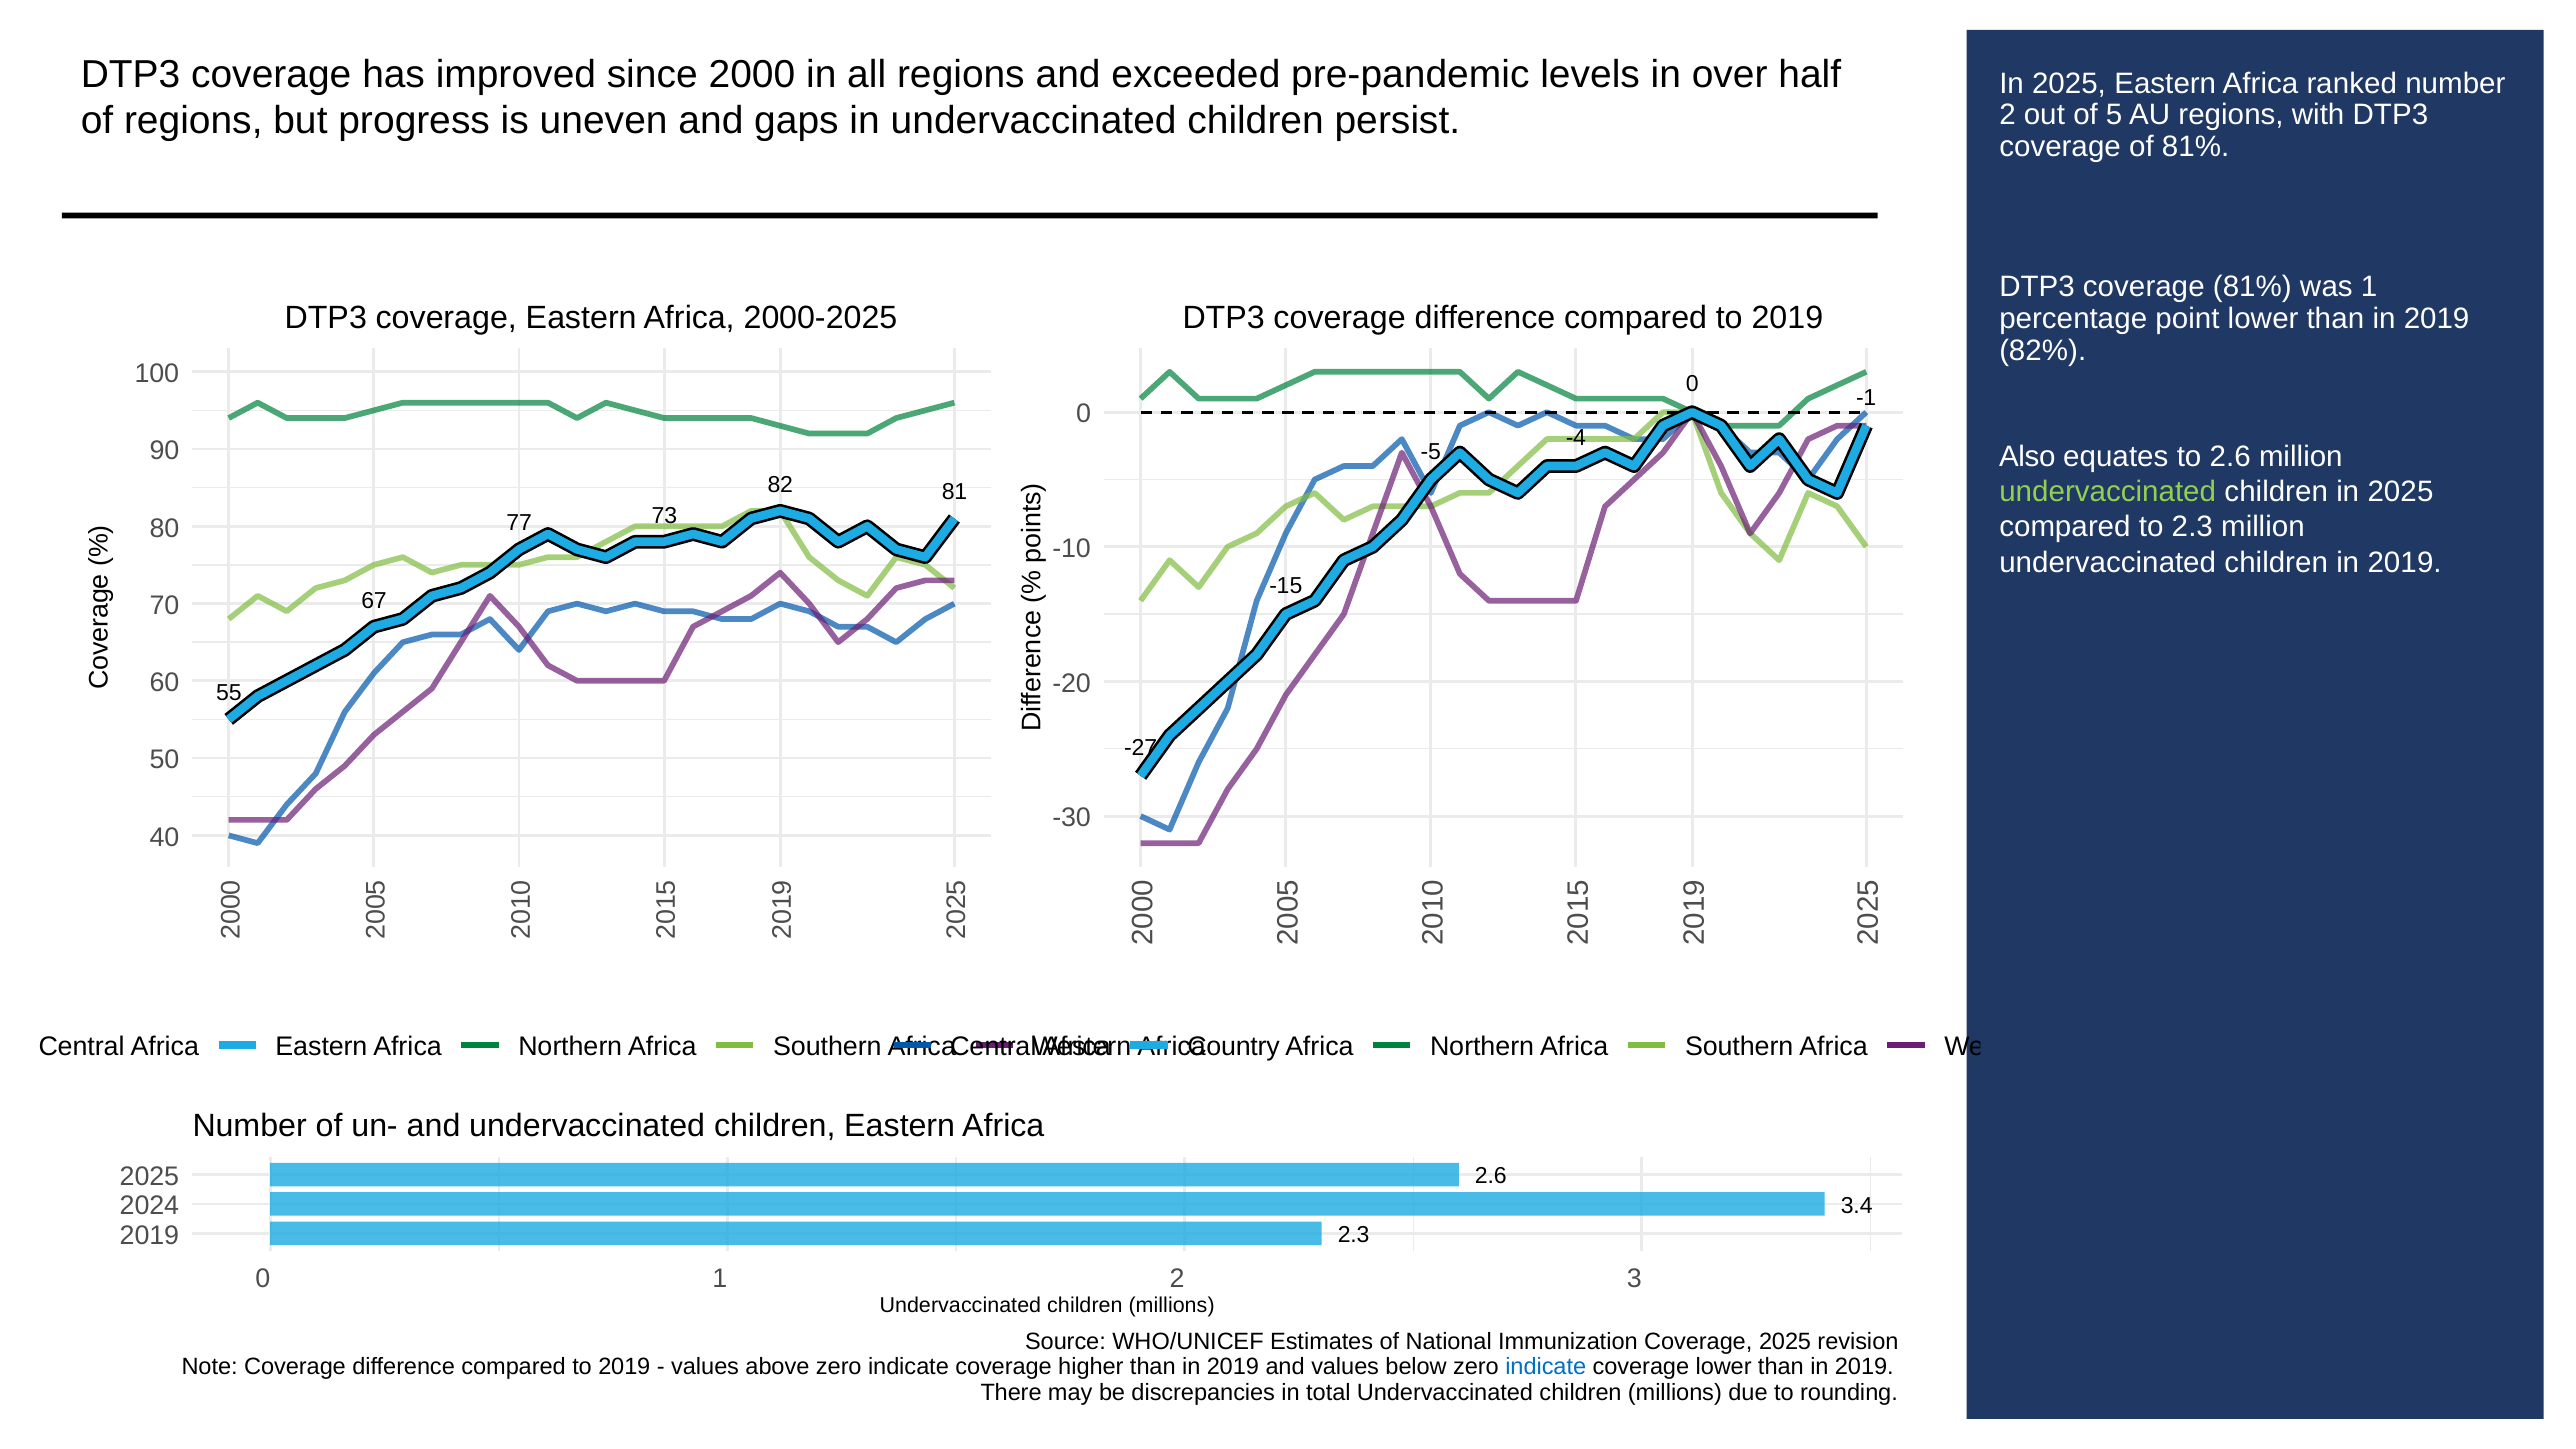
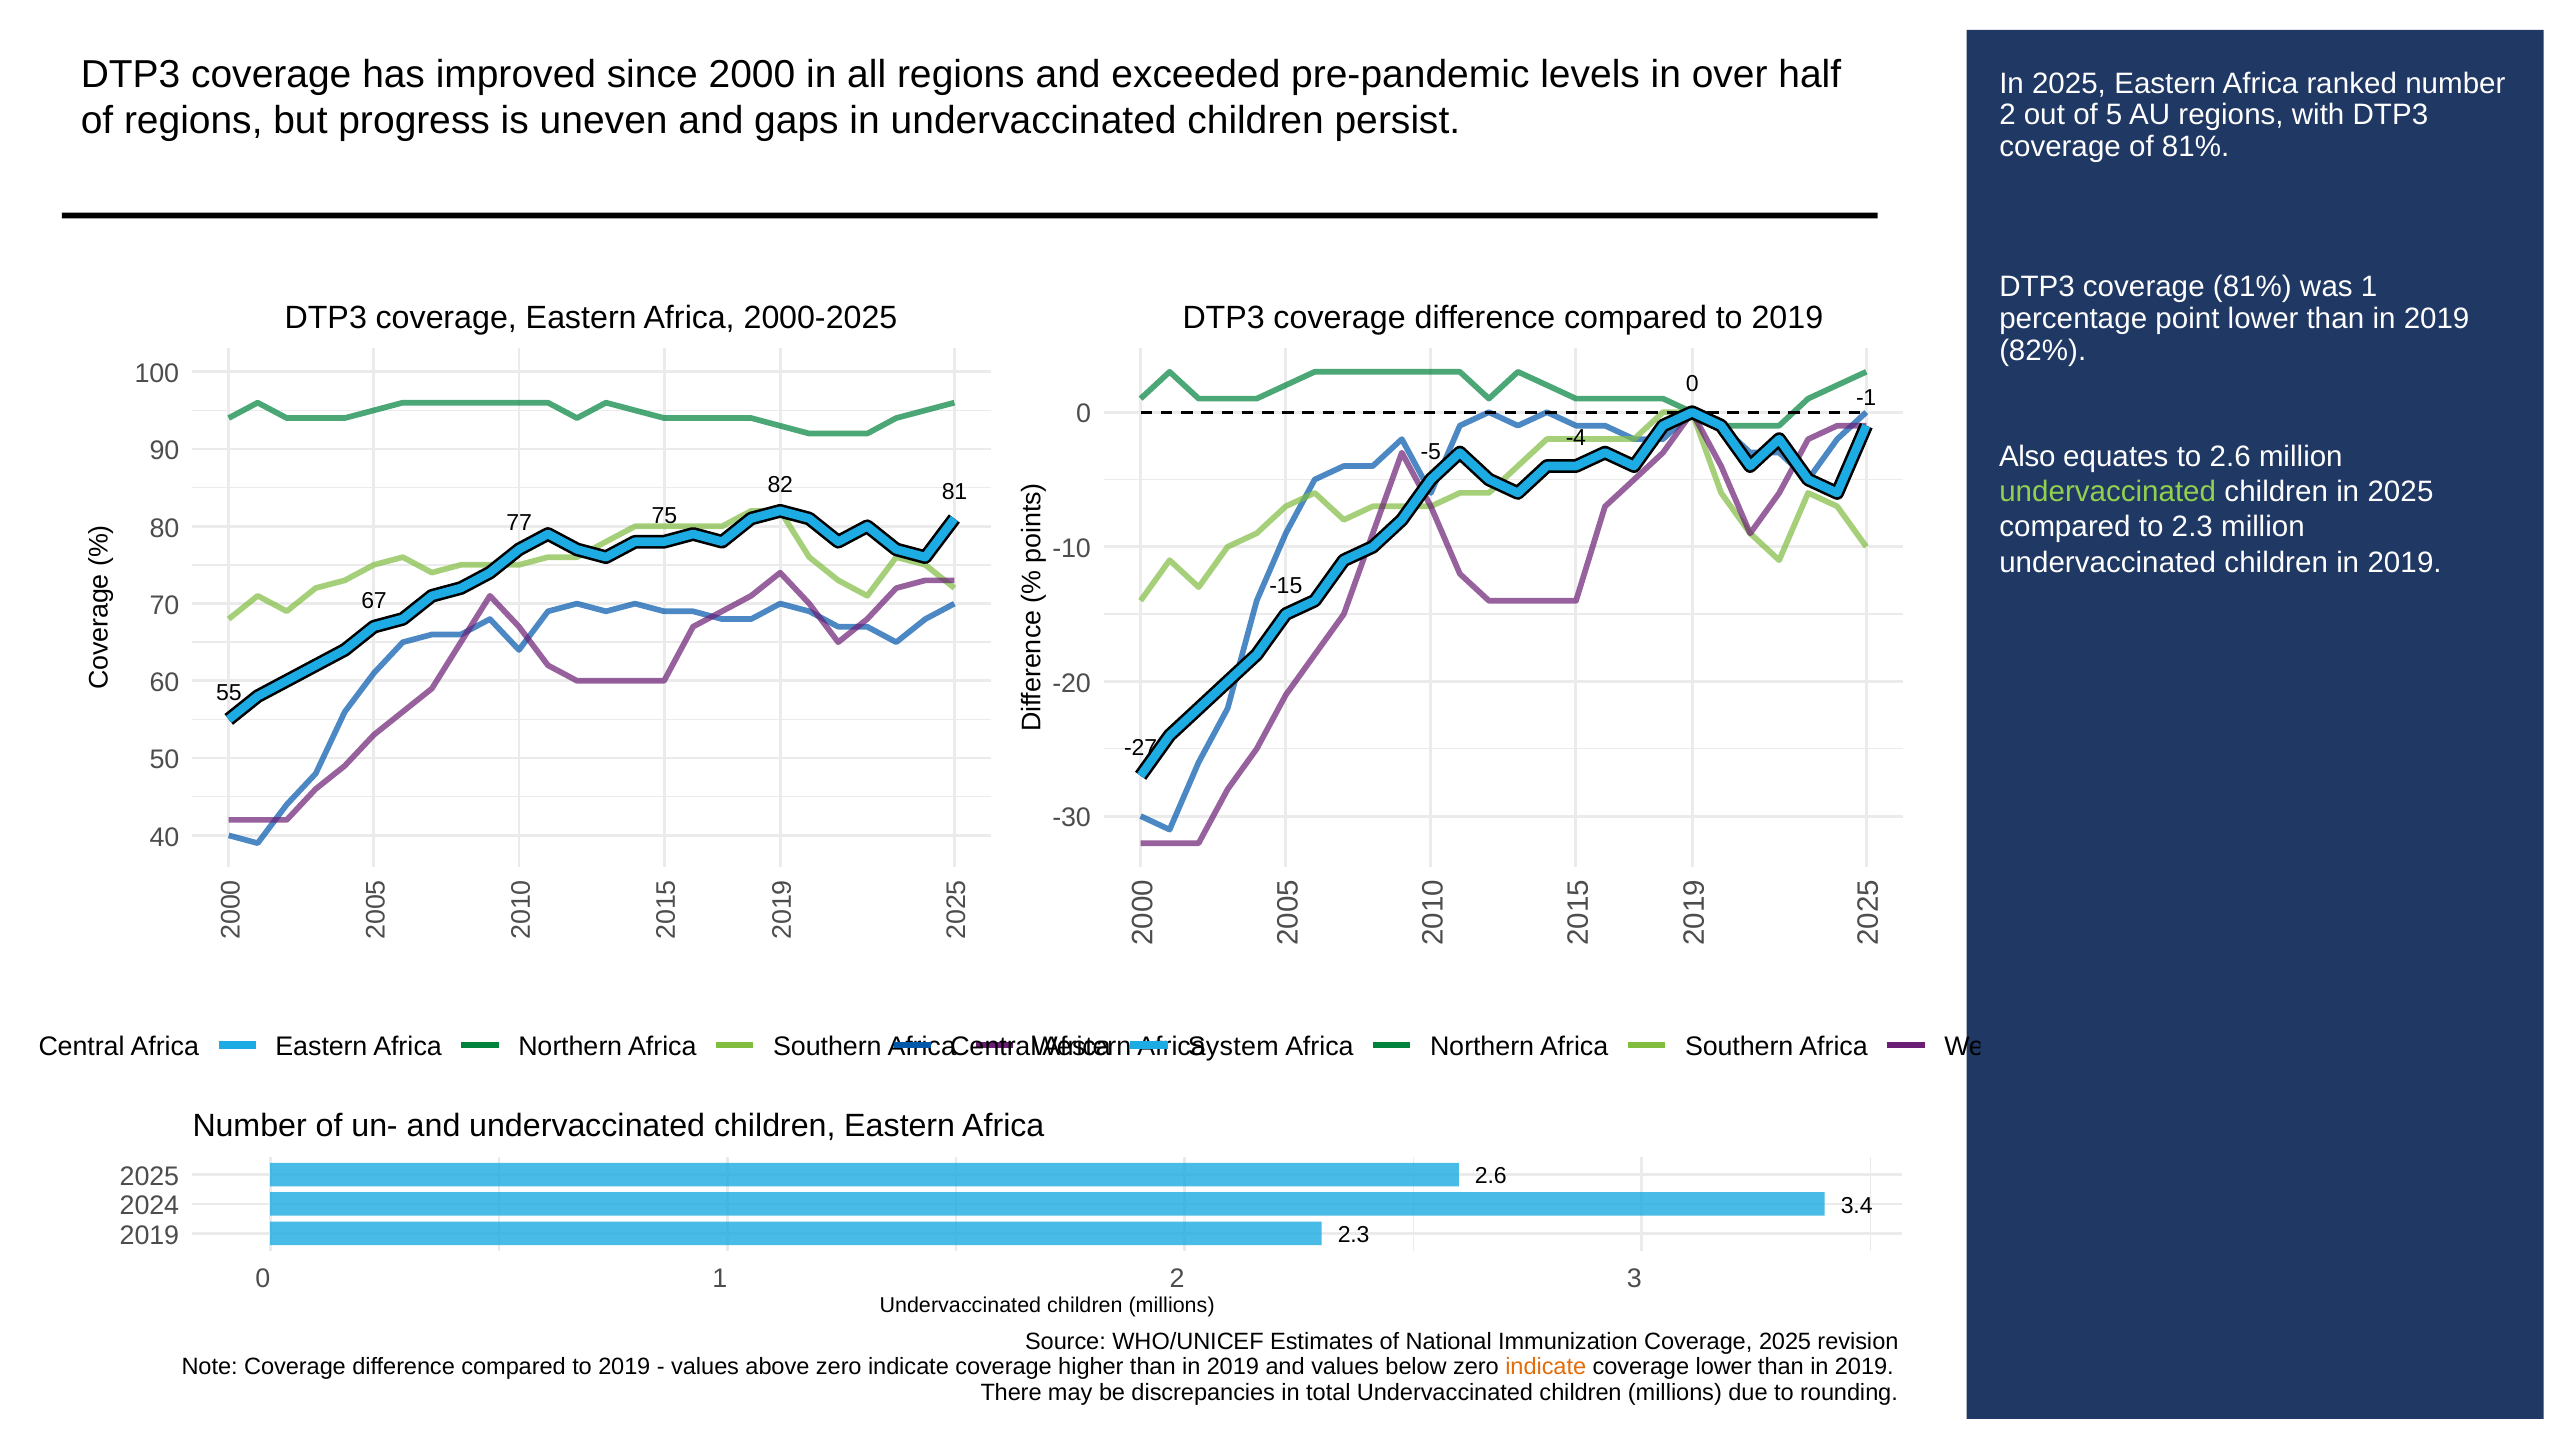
73: 73 -> 75
Country: Country -> System
indicate at (1546, 1367) colour: blue -> orange
